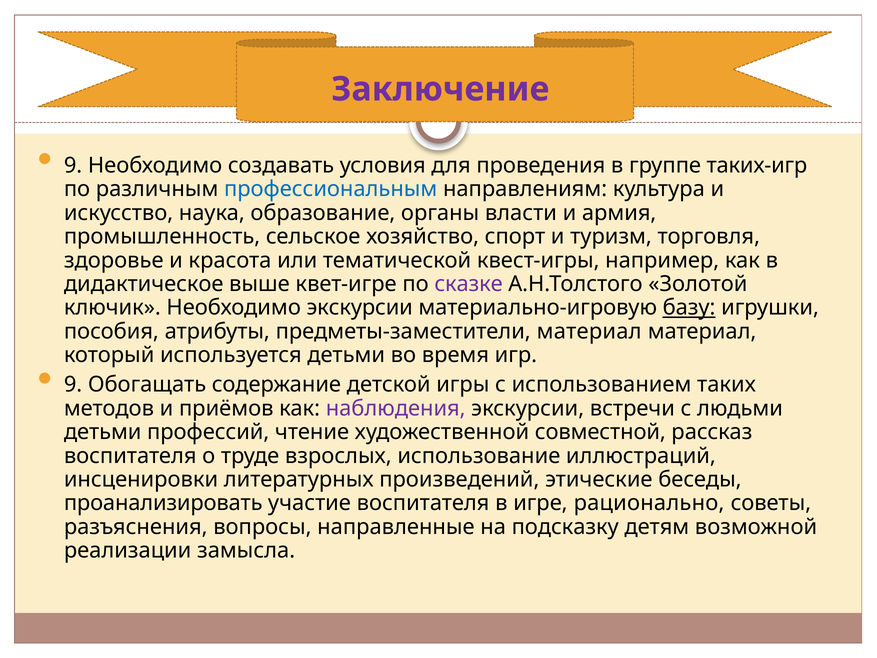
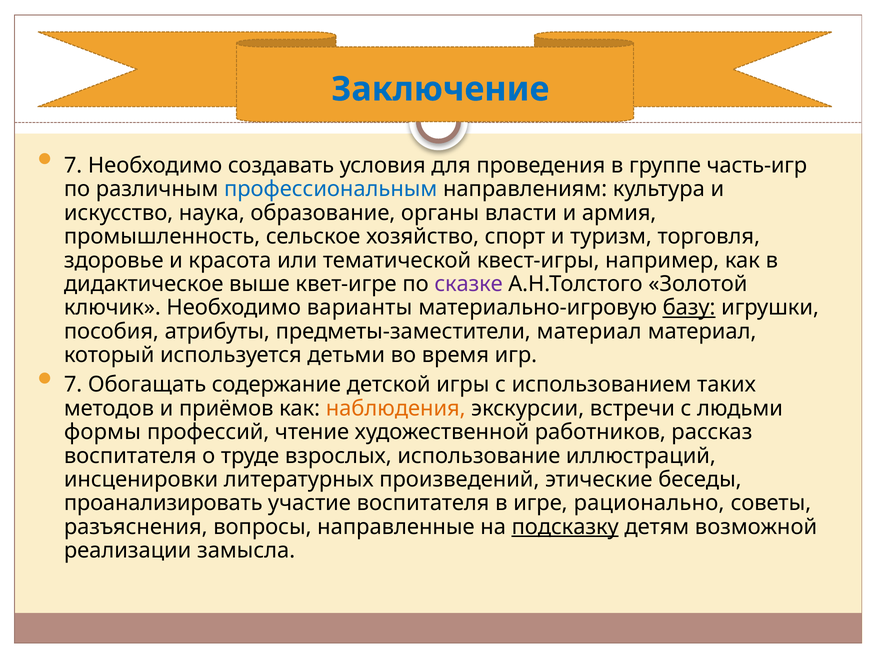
Заключение colour: purple -> blue
9 at (73, 165): 9 -> 7
таких-игр: таких-игр -> часть-игр
Необходимо экскурсии: экскурсии -> варианты
9 at (73, 385): 9 -> 7
наблюдения colour: purple -> orange
детьми at (103, 432): детьми -> формы
совместной: совместной -> работников
подсказку underline: none -> present
